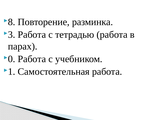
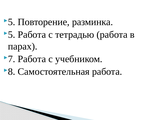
8 at (12, 22): 8 -> 5
3 at (12, 35): 3 -> 5
0: 0 -> 7
1: 1 -> 8
